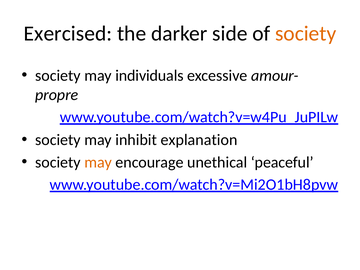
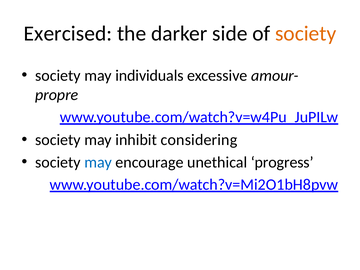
explanation: explanation -> considering
may at (98, 162) colour: orange -> blue
peaceful: peaceful -> progress
